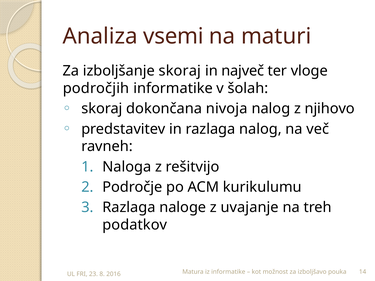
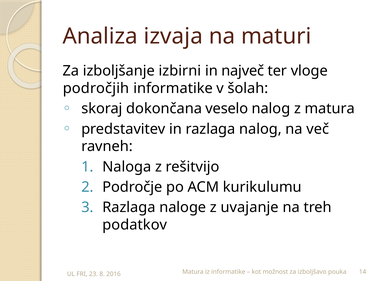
vsemi: vsemi -> izvaja
izboljšanje skoraj: skoraj -> izbirni
nivoja: nivoja -> veselo
z njihovo: njihovo -> matura
